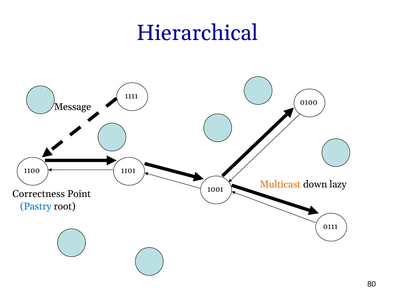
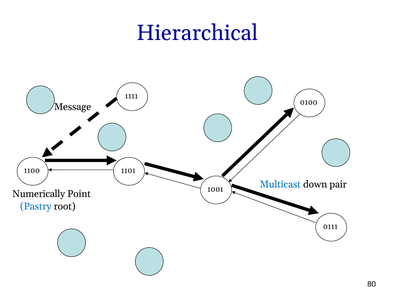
Multicast colour: orange -> blue
lazy: lazy -> pair
Correctness: Correctness -> Numerically
